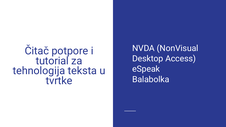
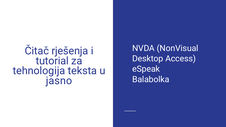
potpore: potpore -> rješenja
tvrtke: tvrtke -> jasno
